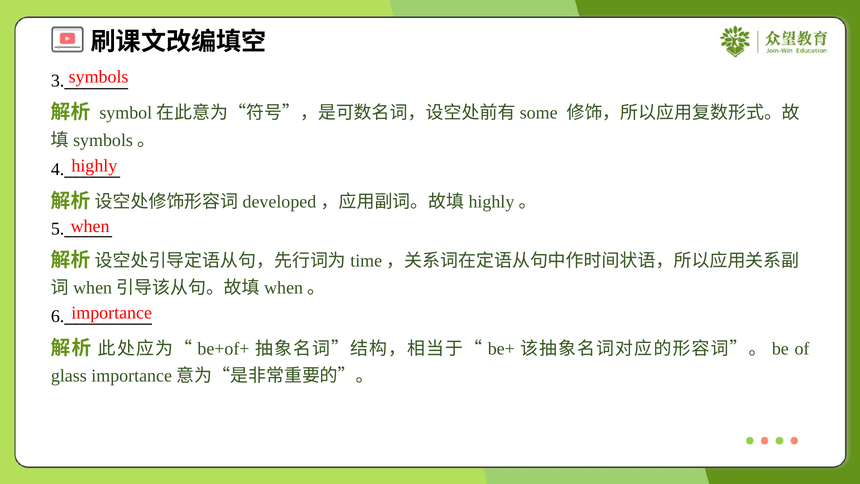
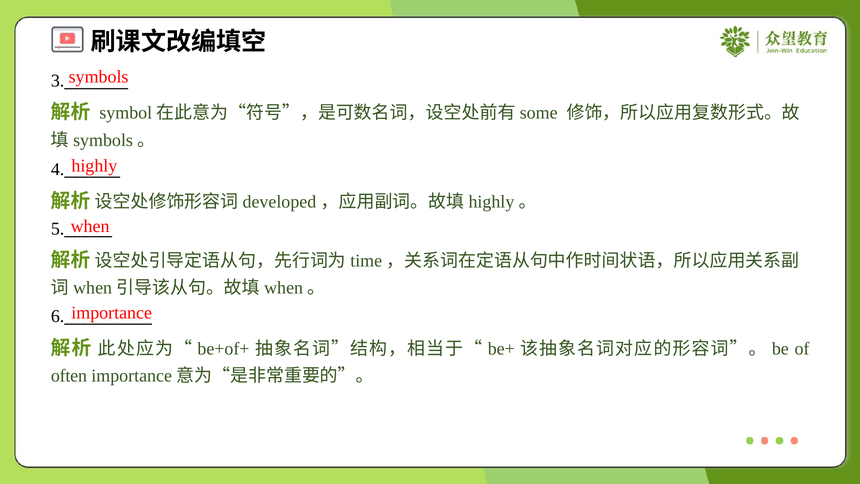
glass: glass -> often
